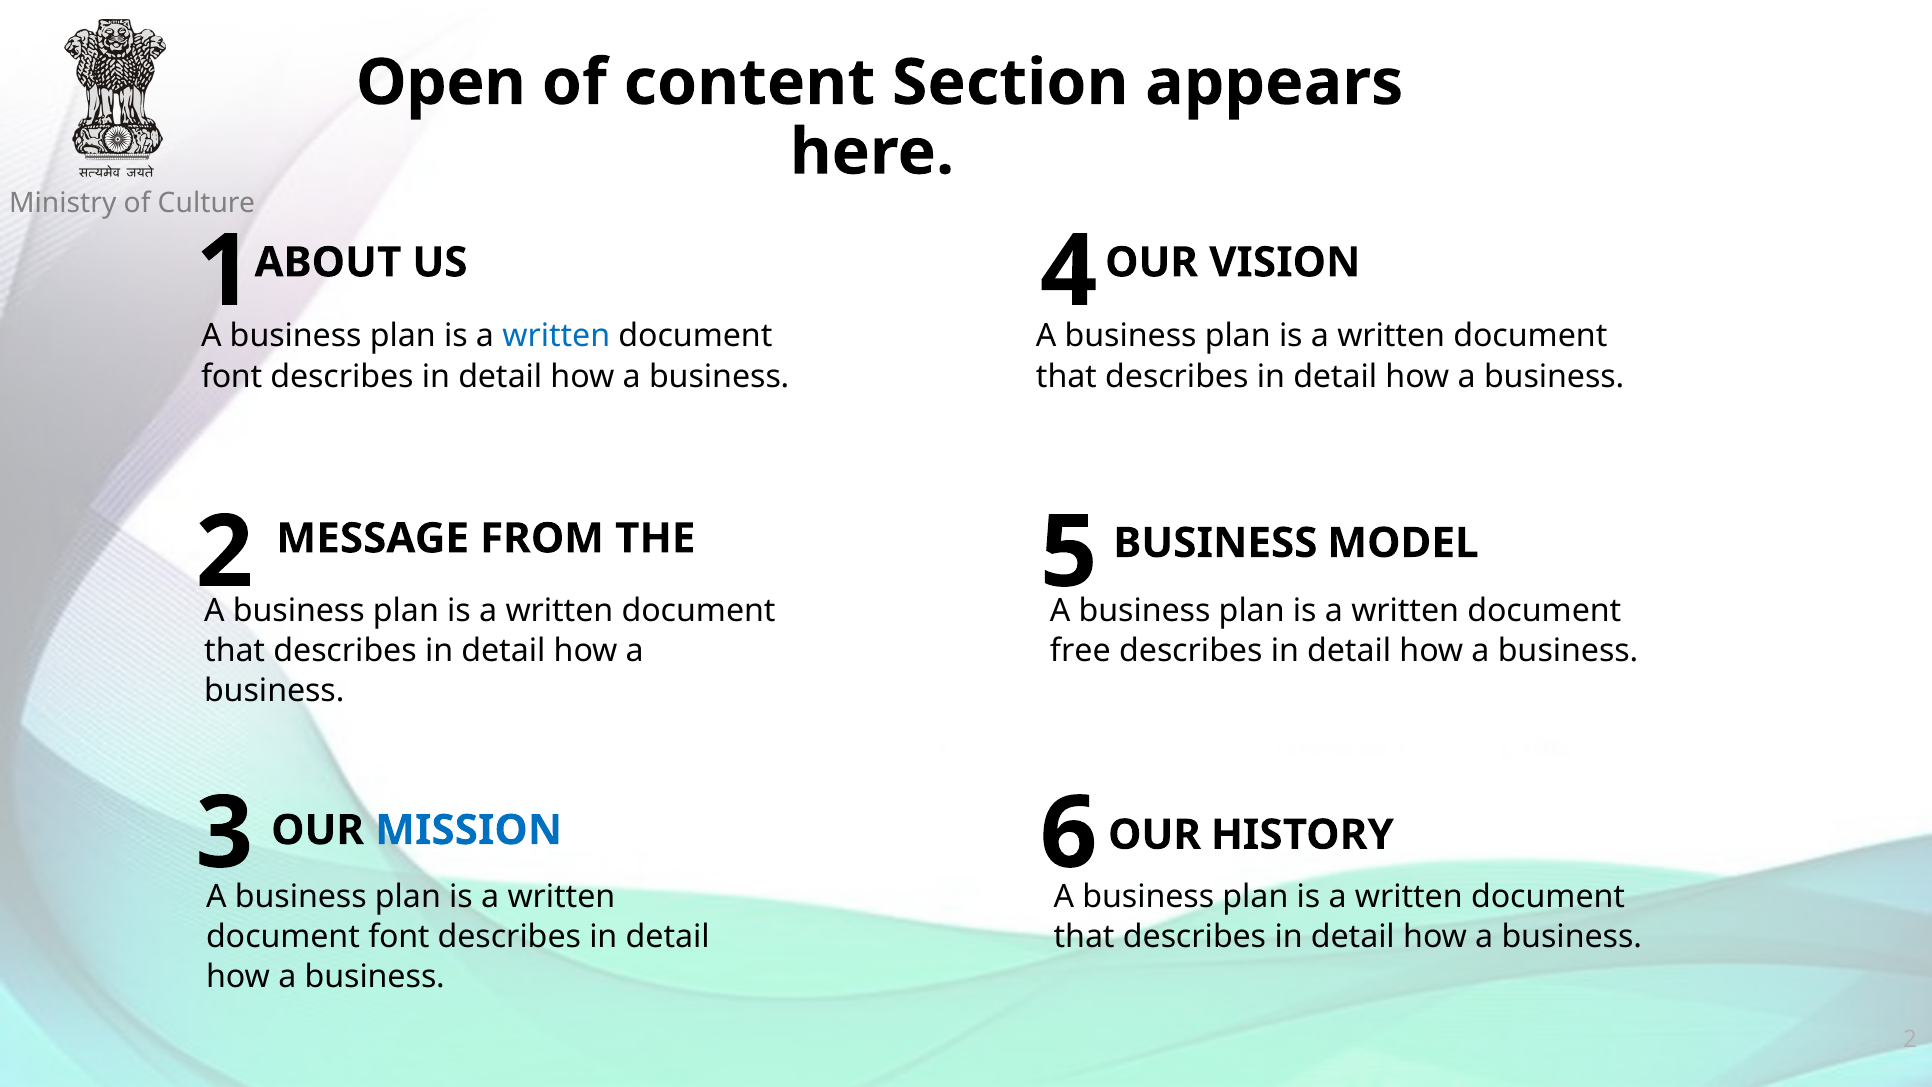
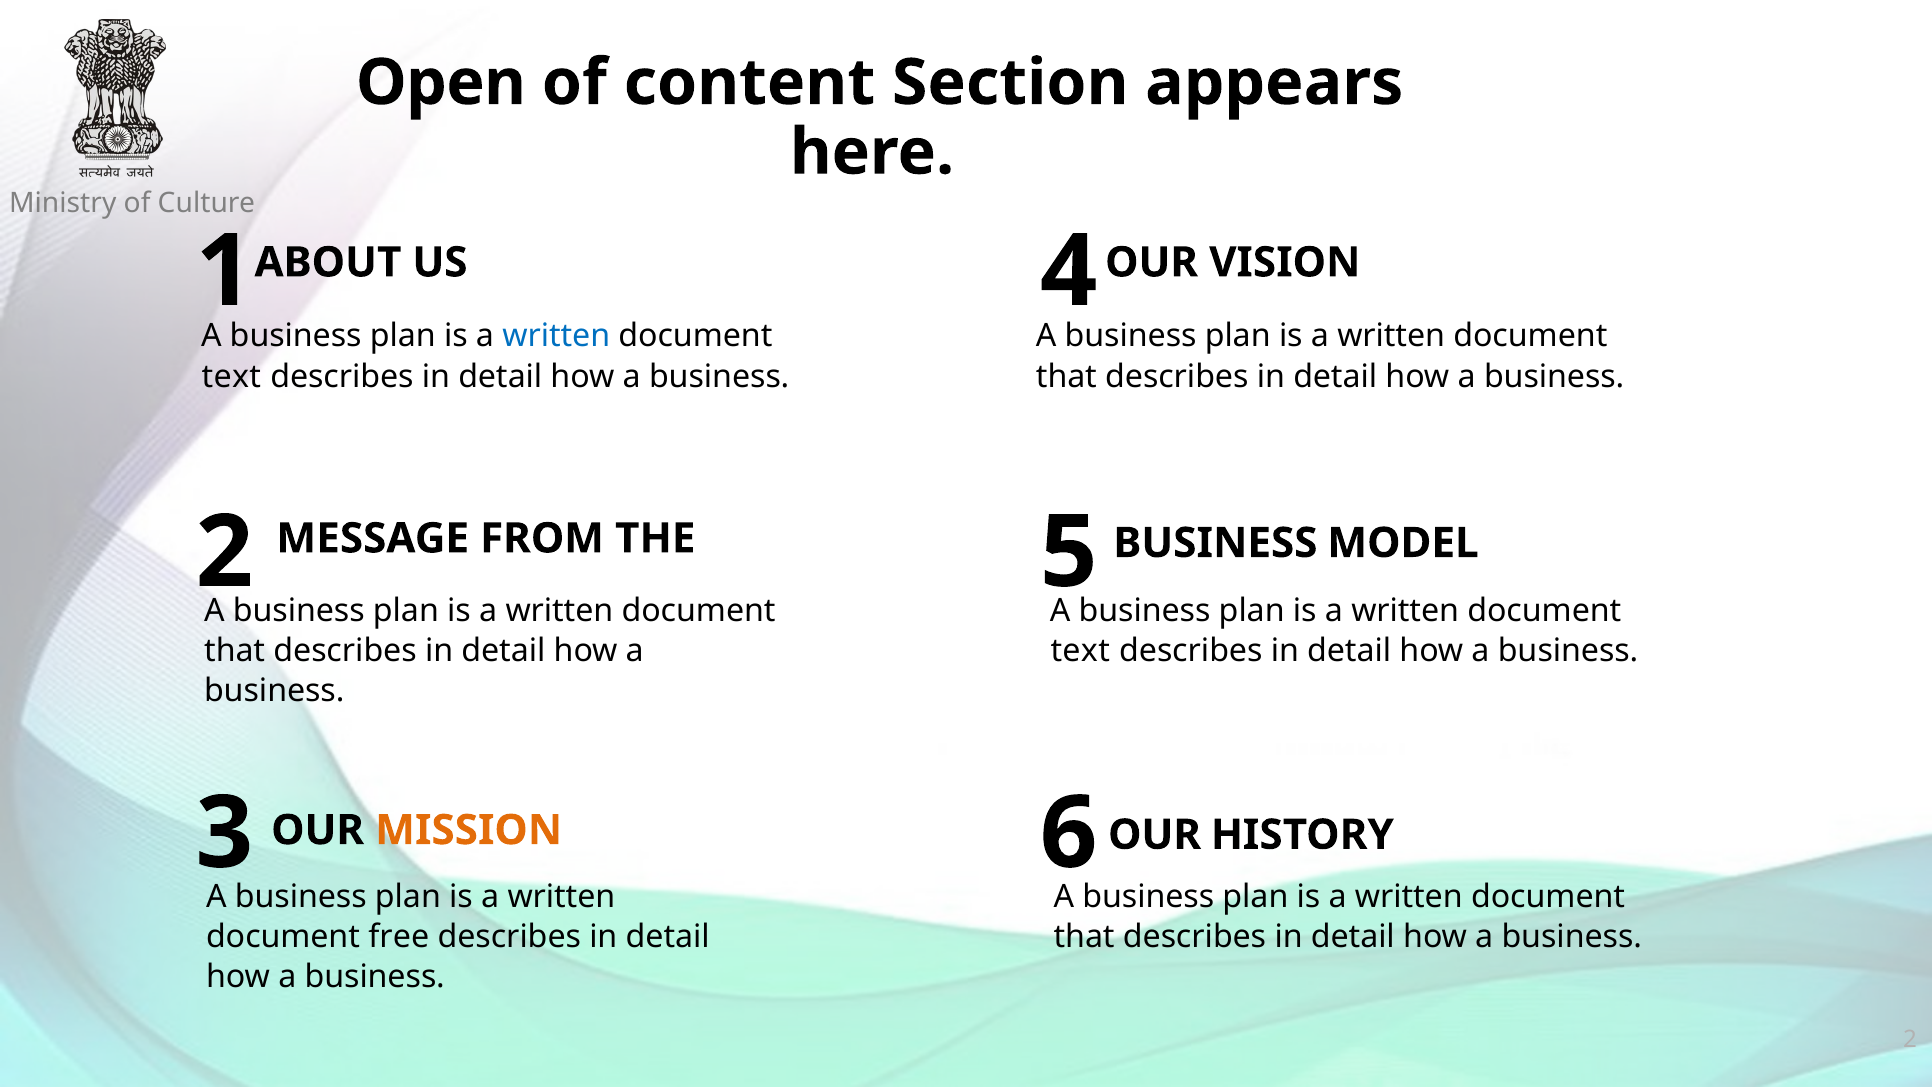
font at (232, 376): font -> text
free at (1080, 651): free -> text
MISSION colour: blue -> orange
font at (399, 937): font -> free
